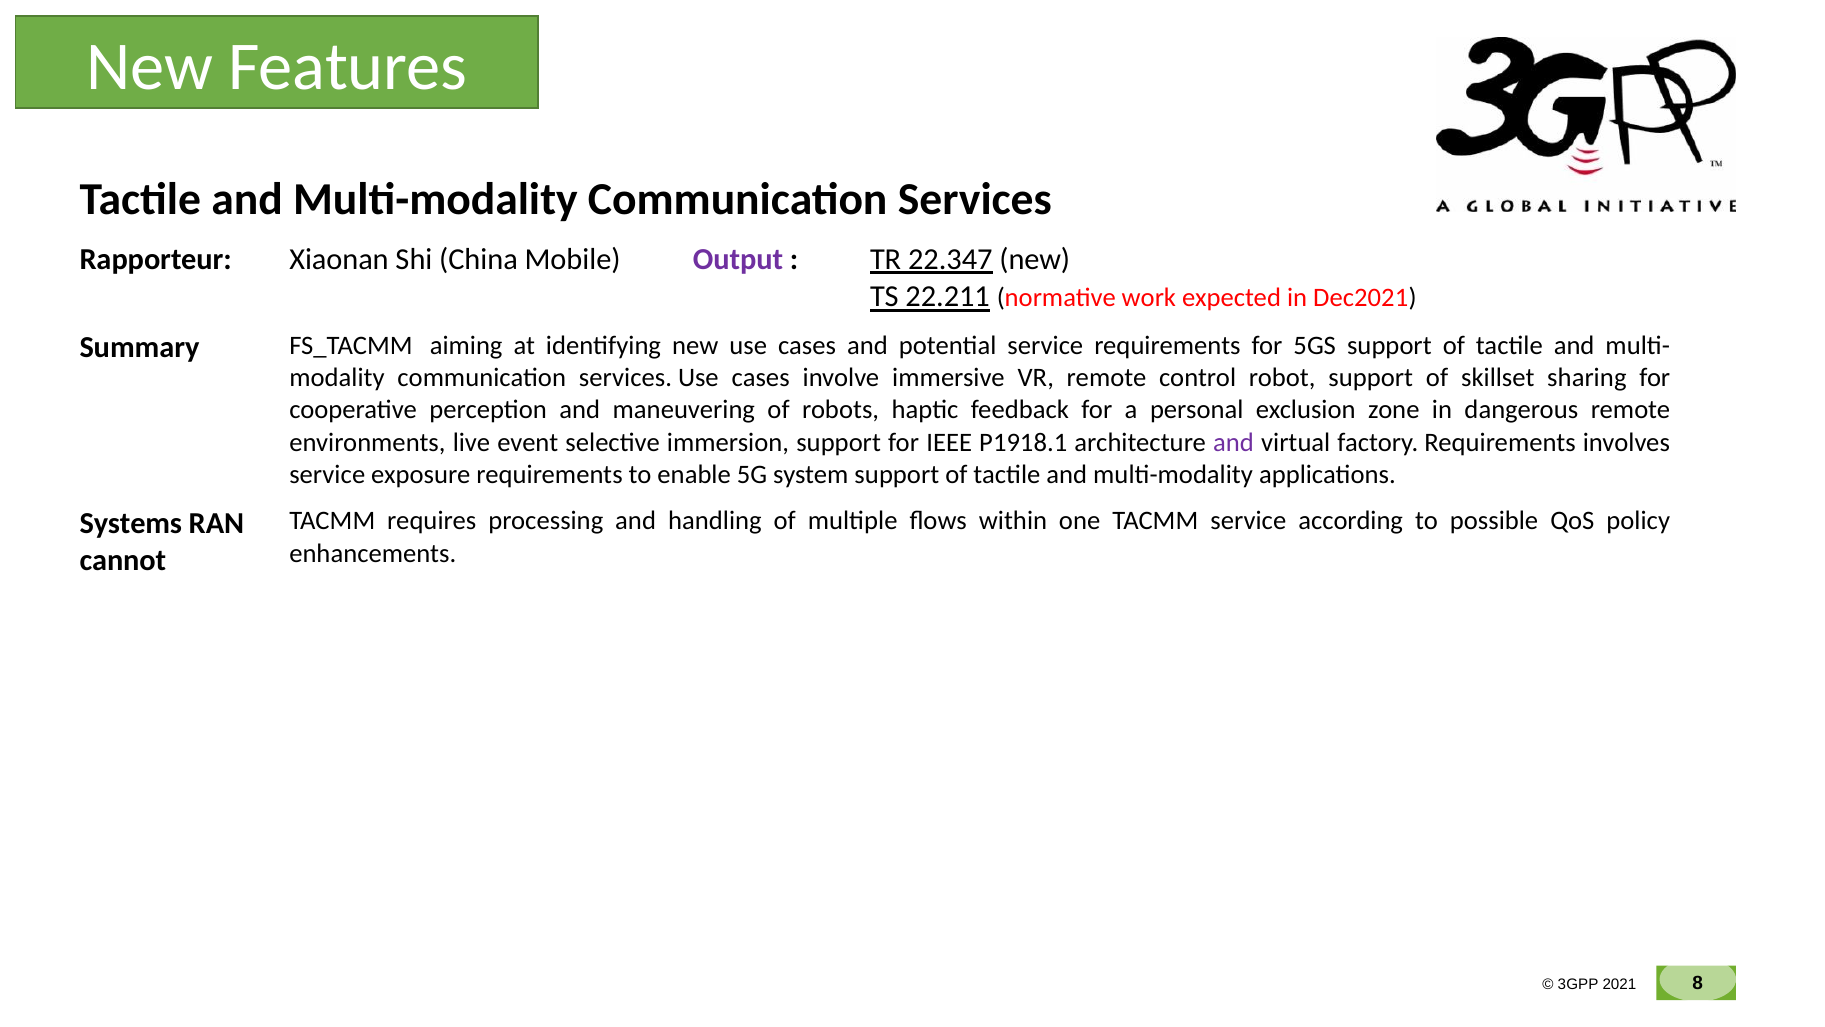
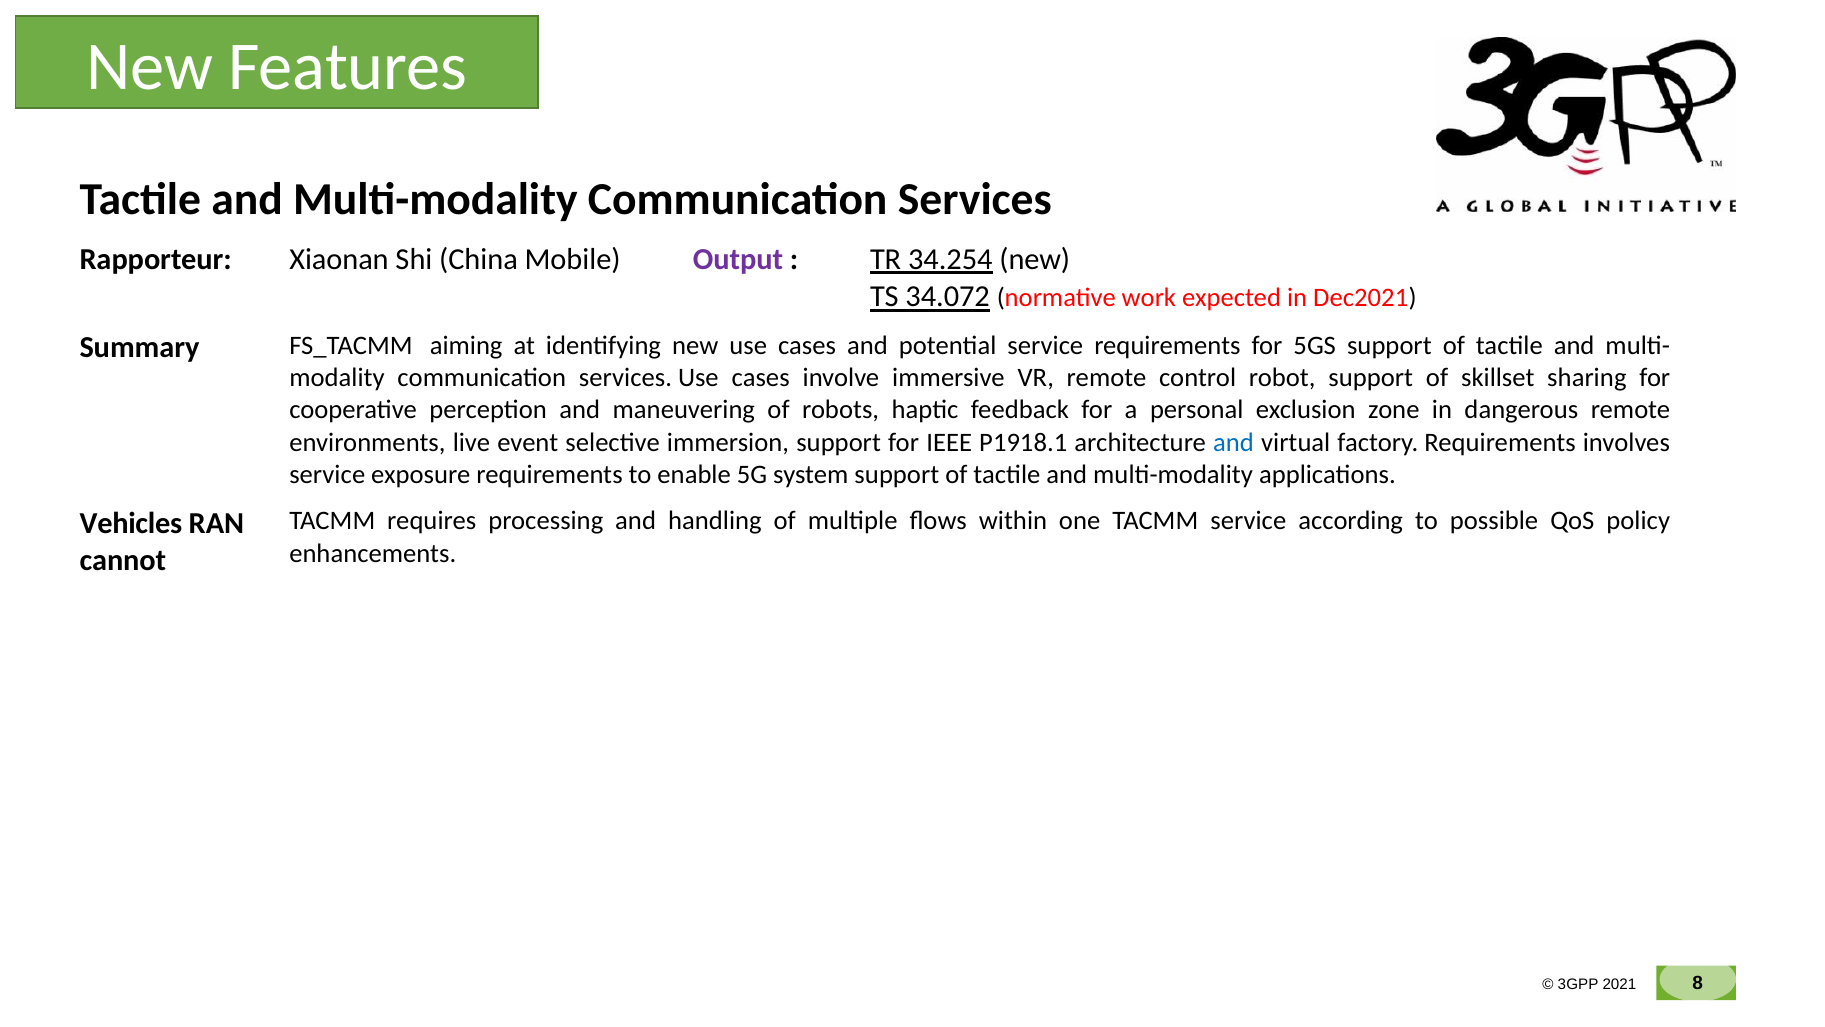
22.347: 22.347 -> 34.254
22.211: 22.211 -> 34.072
and at (1233, 442) colour: purple -> blue
Systems: Systems -> Vehicles
